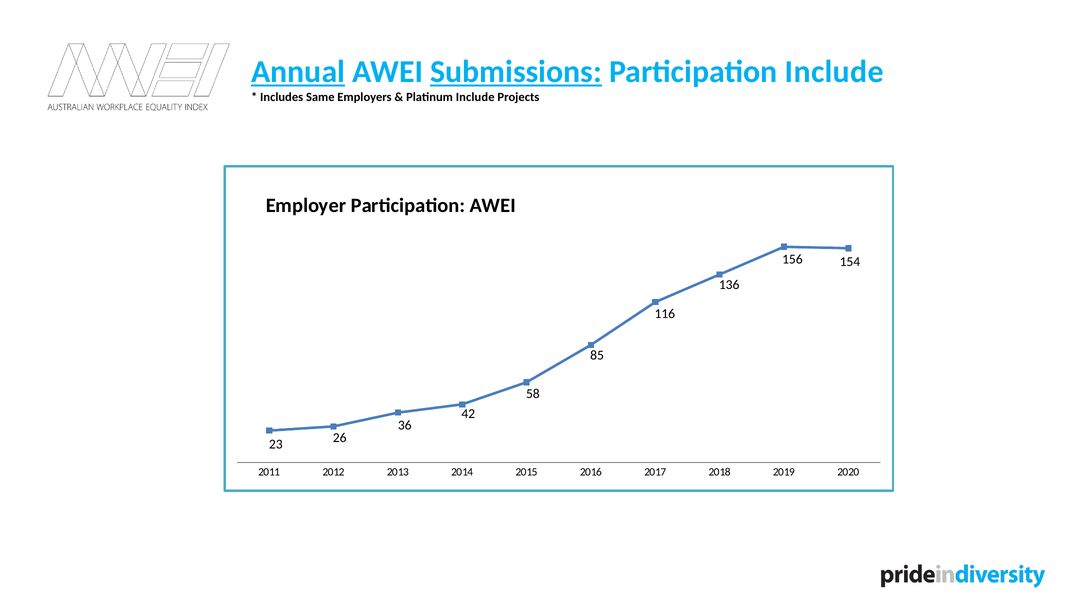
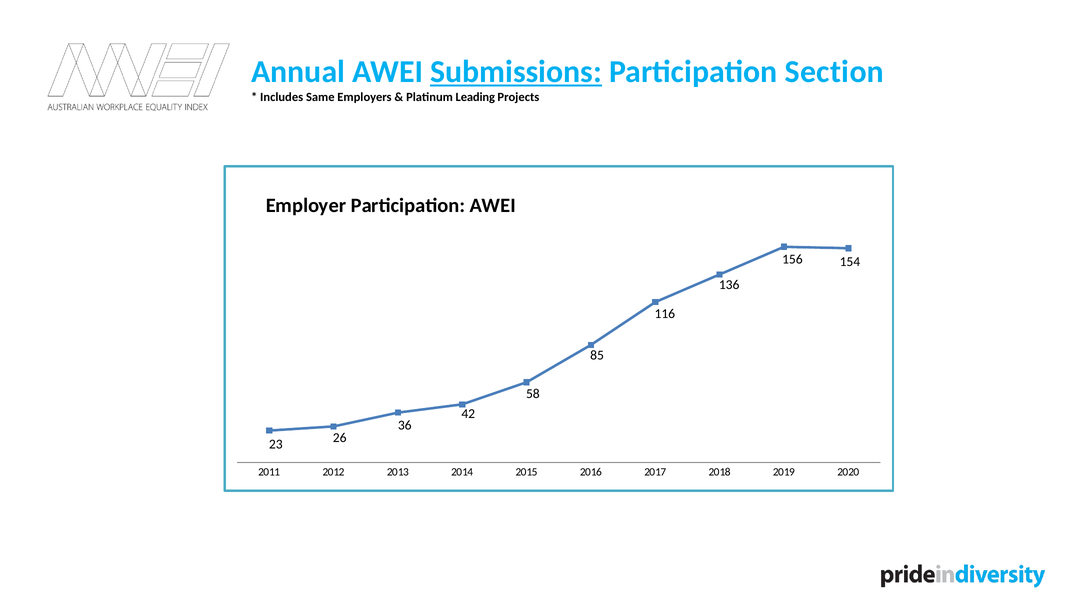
Annual underline: present -> none
Participation Include: Include -> Section
Platinum Include: Include -> Leading
